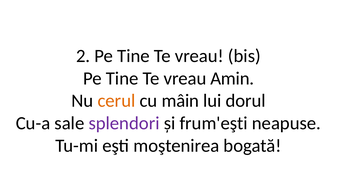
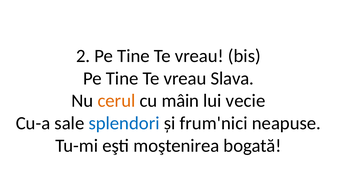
Amin: Amin -> Slava
dorul: dorul -> vecie
splendori colour: purple -> blue
frum'eşti: frum'eşti -> frum'nici
